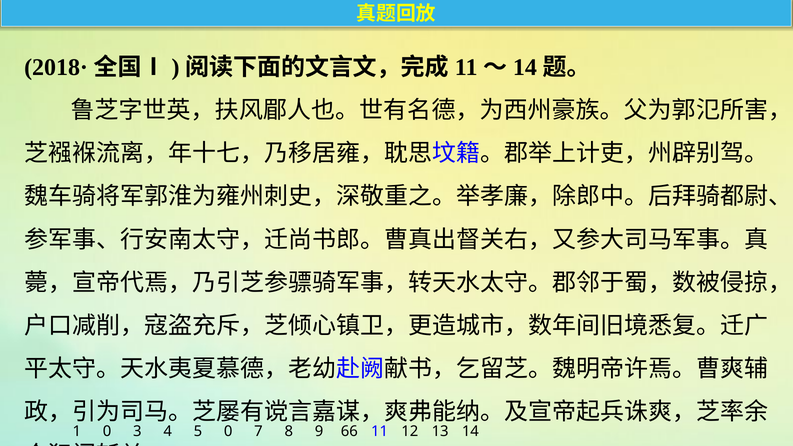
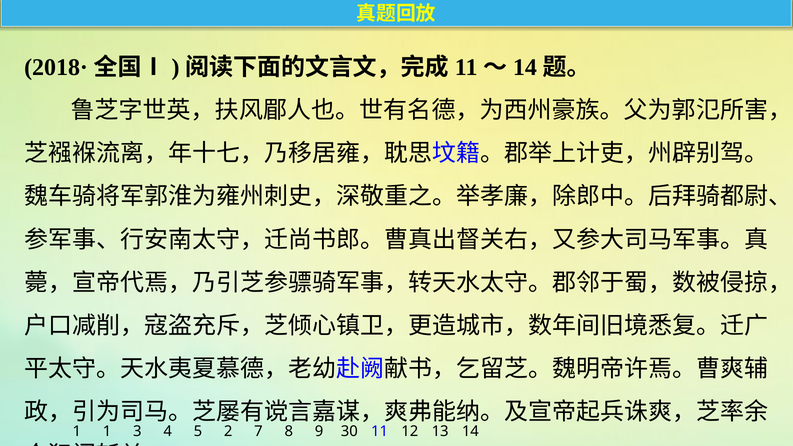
1 0: 0 -> 1
5 0: 0 -> 2
66: 66 -> 30
